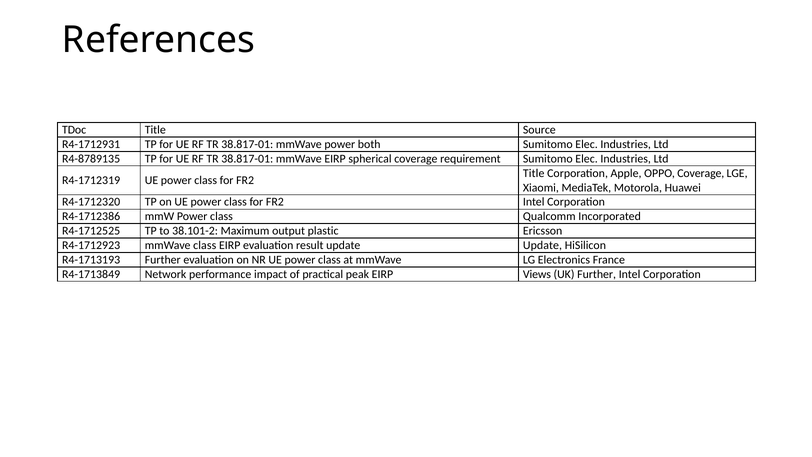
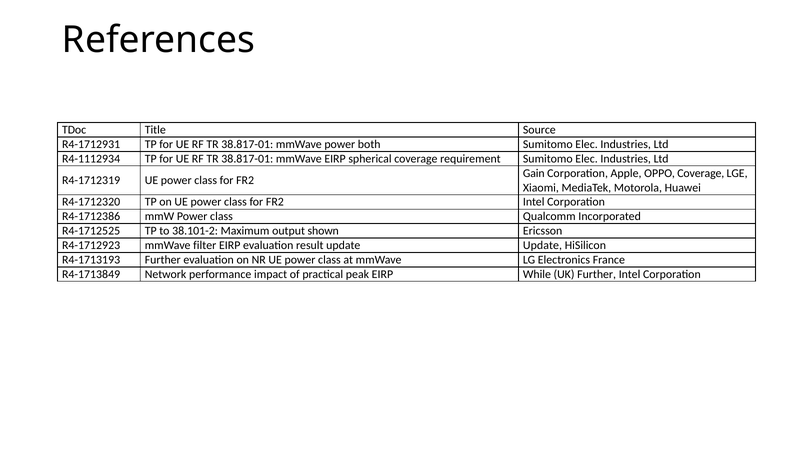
R4-8789135: R4-8789135 -> R4-1112934
Title at (534, 173): Title -> Gain
plastic: plastic -> shown
mmWave class: class -> filter
Views: Views -> While
